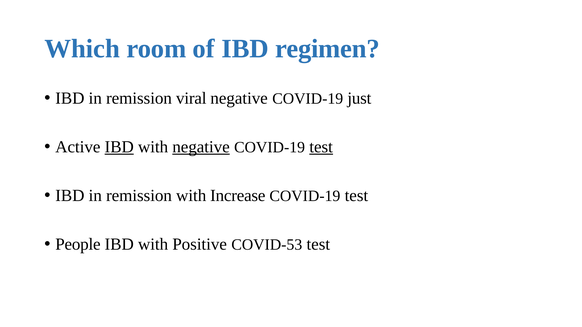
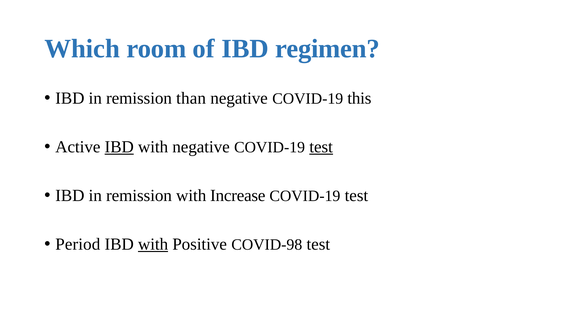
viral: viral -> than
just: just -> this
negative at (201, 147) underline: present -> none
People: People -> Period
with at (153, 245) underline: none -> present
COVID-53: COVID-53 -> COVID-98
